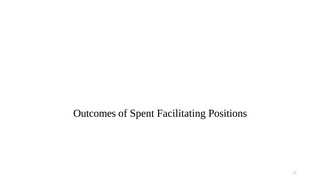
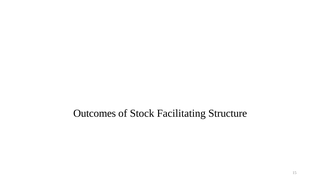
Spent: Spent -> Stock
Positions: Positions -> Structure
